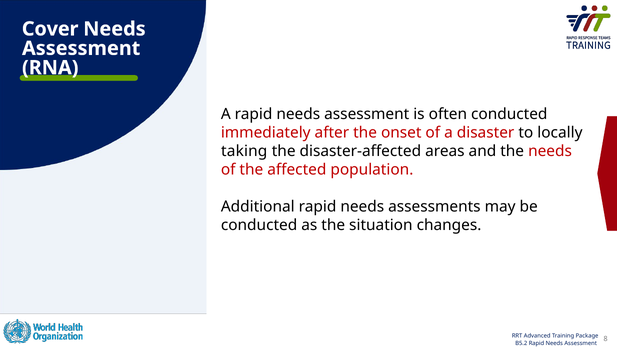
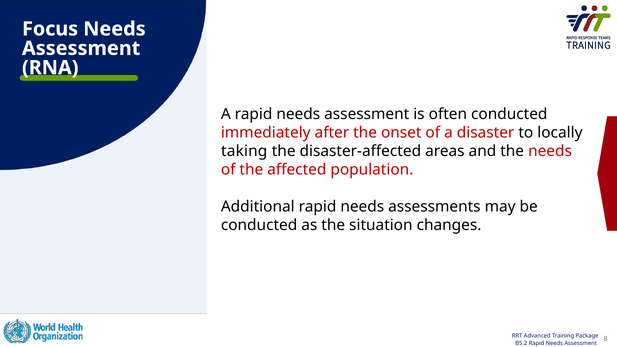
Cover: Cover -> Focus
